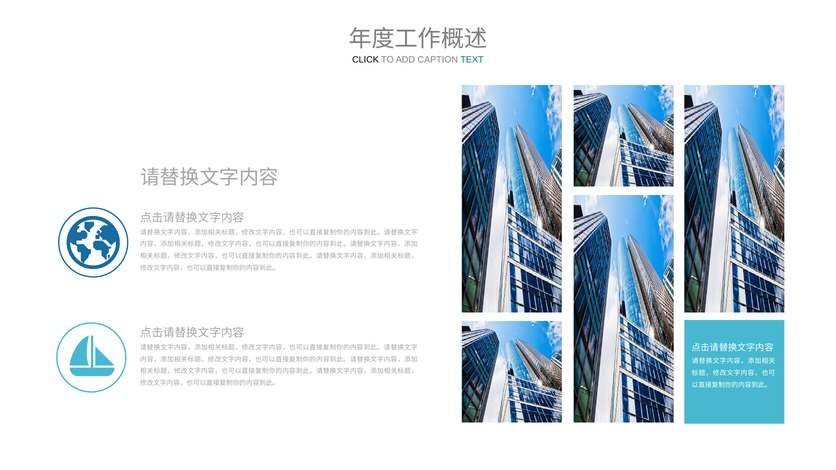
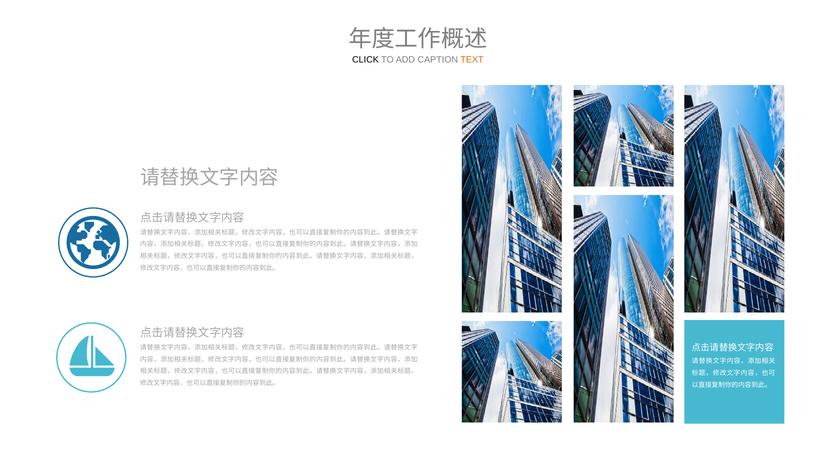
TEXT colour: blue -> orange
